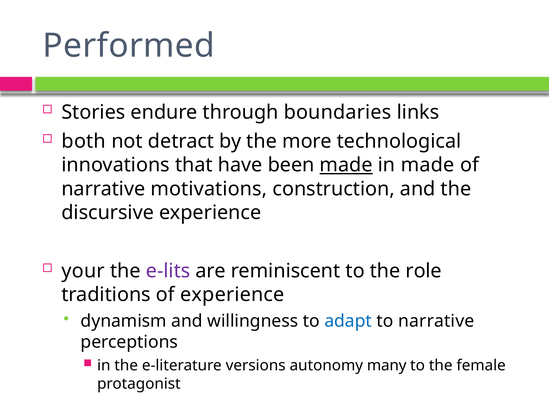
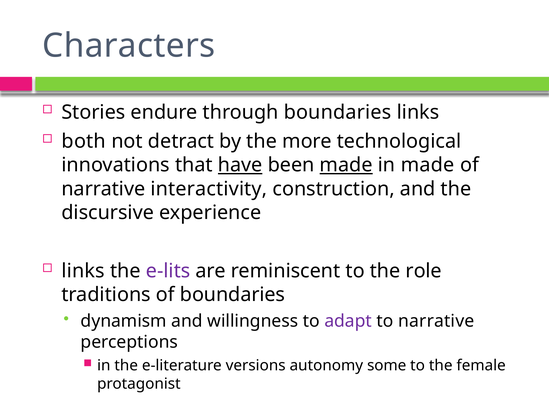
Performed: Performed -> Characters
have underline: none -> present
motivations: motivations -> interactivity
your at (83, 271): your -> links
of experience: experience -> boundaries
adapt colour: blue -> purple
many: many -> some
